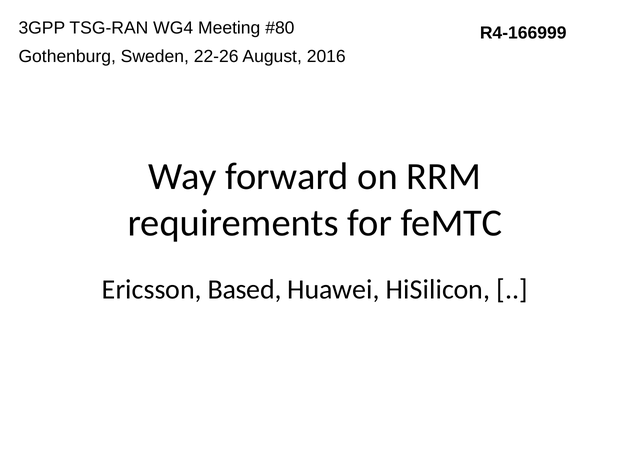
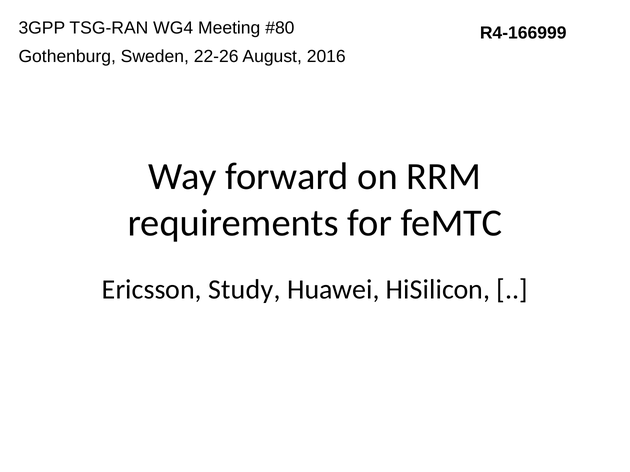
Based: Based -> Study
